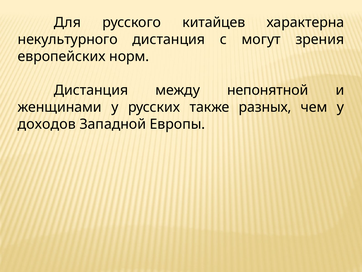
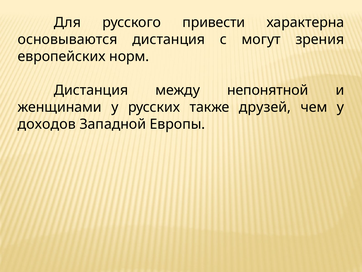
китайцев: китайцев -> привести
некультурного: некультурного -> основываются
разных: разных -> друзей
